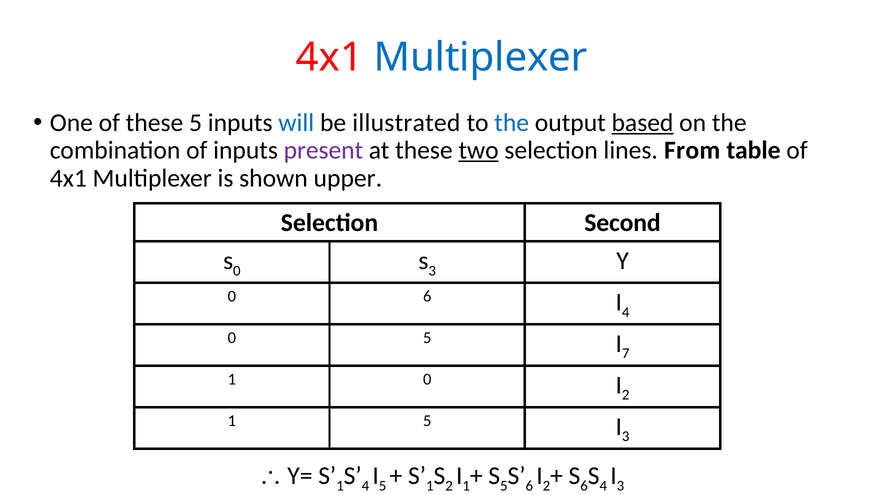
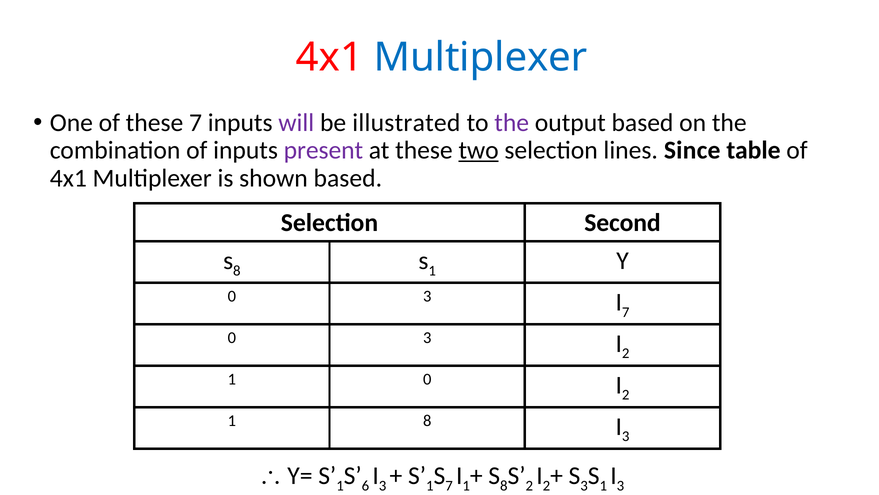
these 5: 5 -> 7
will colour: blue -> purple
the at (512, 123) colour: blue -> purple
based at (642, 123) underline: present -> none
From: From -> Since
shown upper: upper -> based
0 at (237, 270): 0 -> 8
3 at (432, 270): 3 -> 1
6 at (427, 296): 6 -> 3
4 at (626, 312): 4 -> 7
5 at (427, 338): 5 -> 3
7 at (626, 353): 7 -> 2
1 5: 5 -> 8
4 at (365, 485): 4 -> 6
5 at (383, 485): 5 -> 3
2 at (449, 485): 2 -> 7
5 at (504, 485): 5 -> 8
6 at (529, 485): 6 -> 2
6 at (584, 485): 6 -> 3
4 at (603, 485): 4 -> 1
